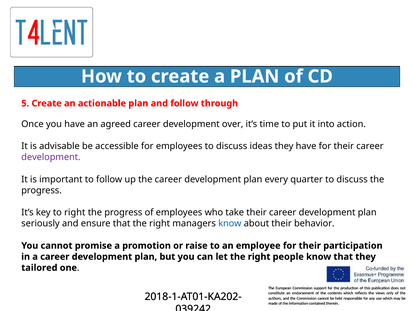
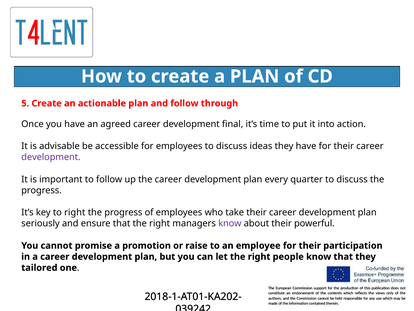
over: over -> final
know at (230, 223) colour: blue -> purple
behavior: behavior -> powerful
